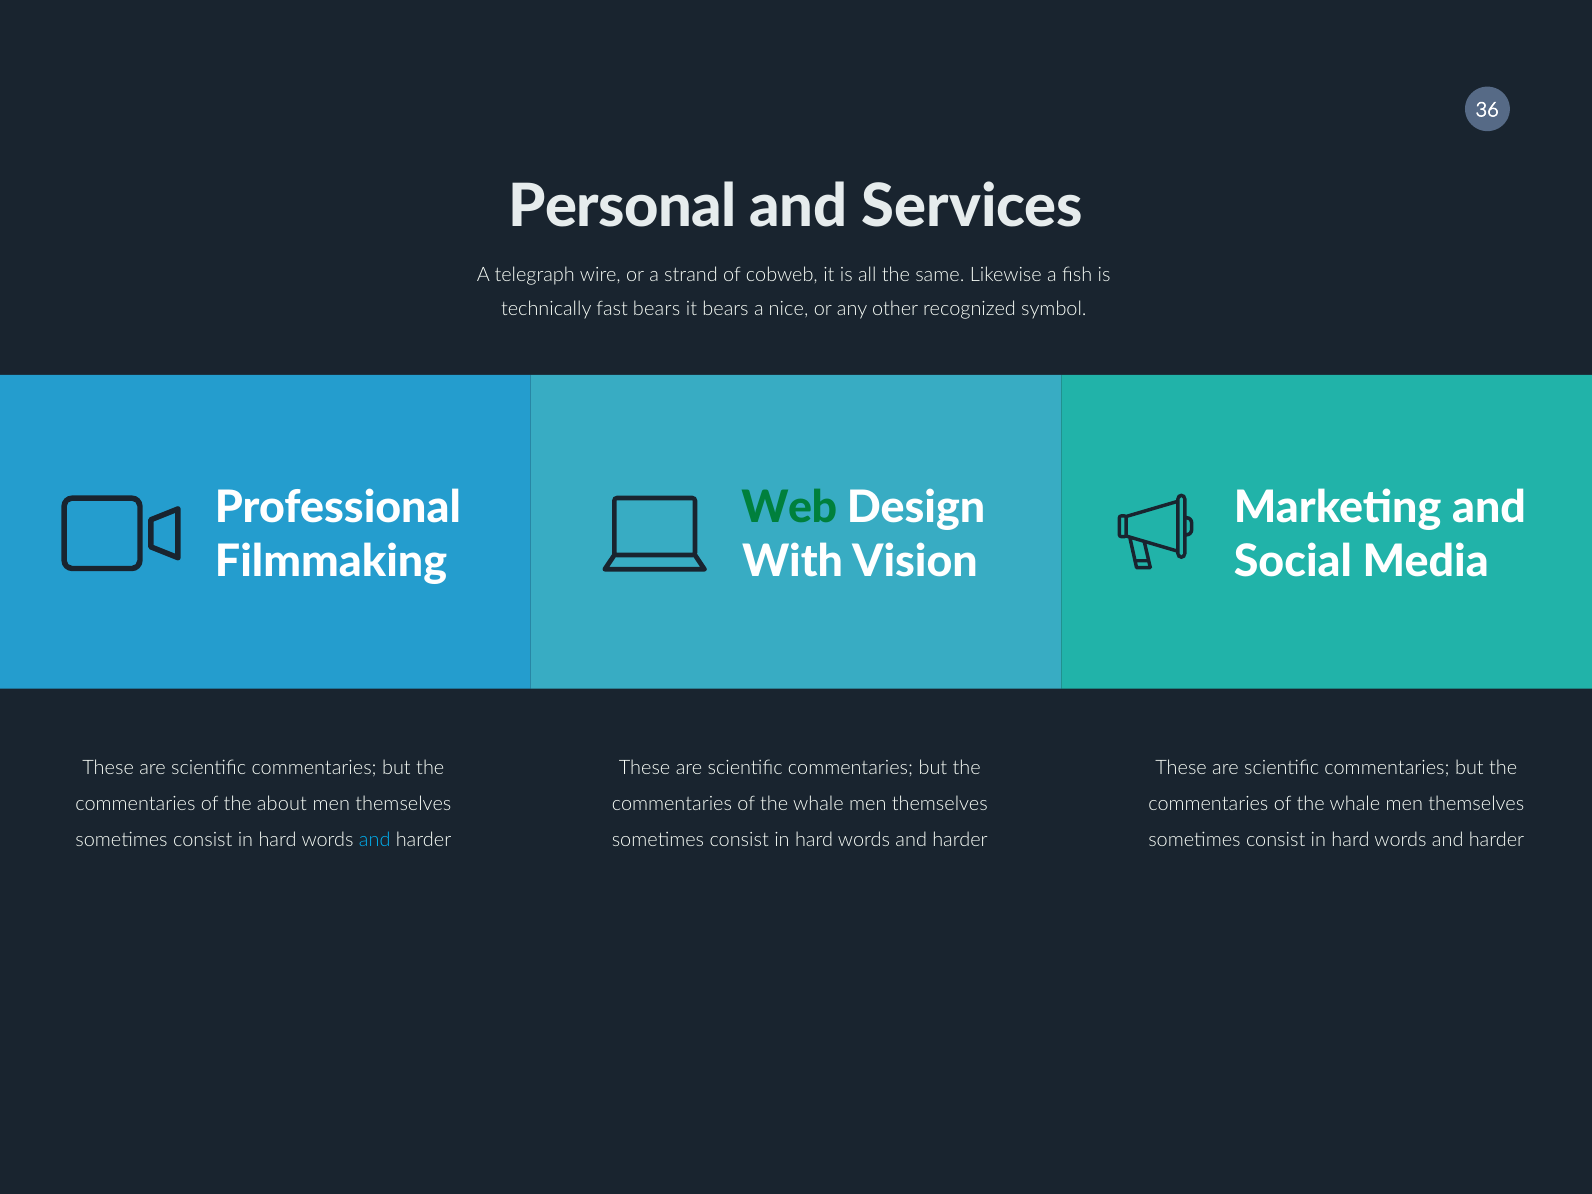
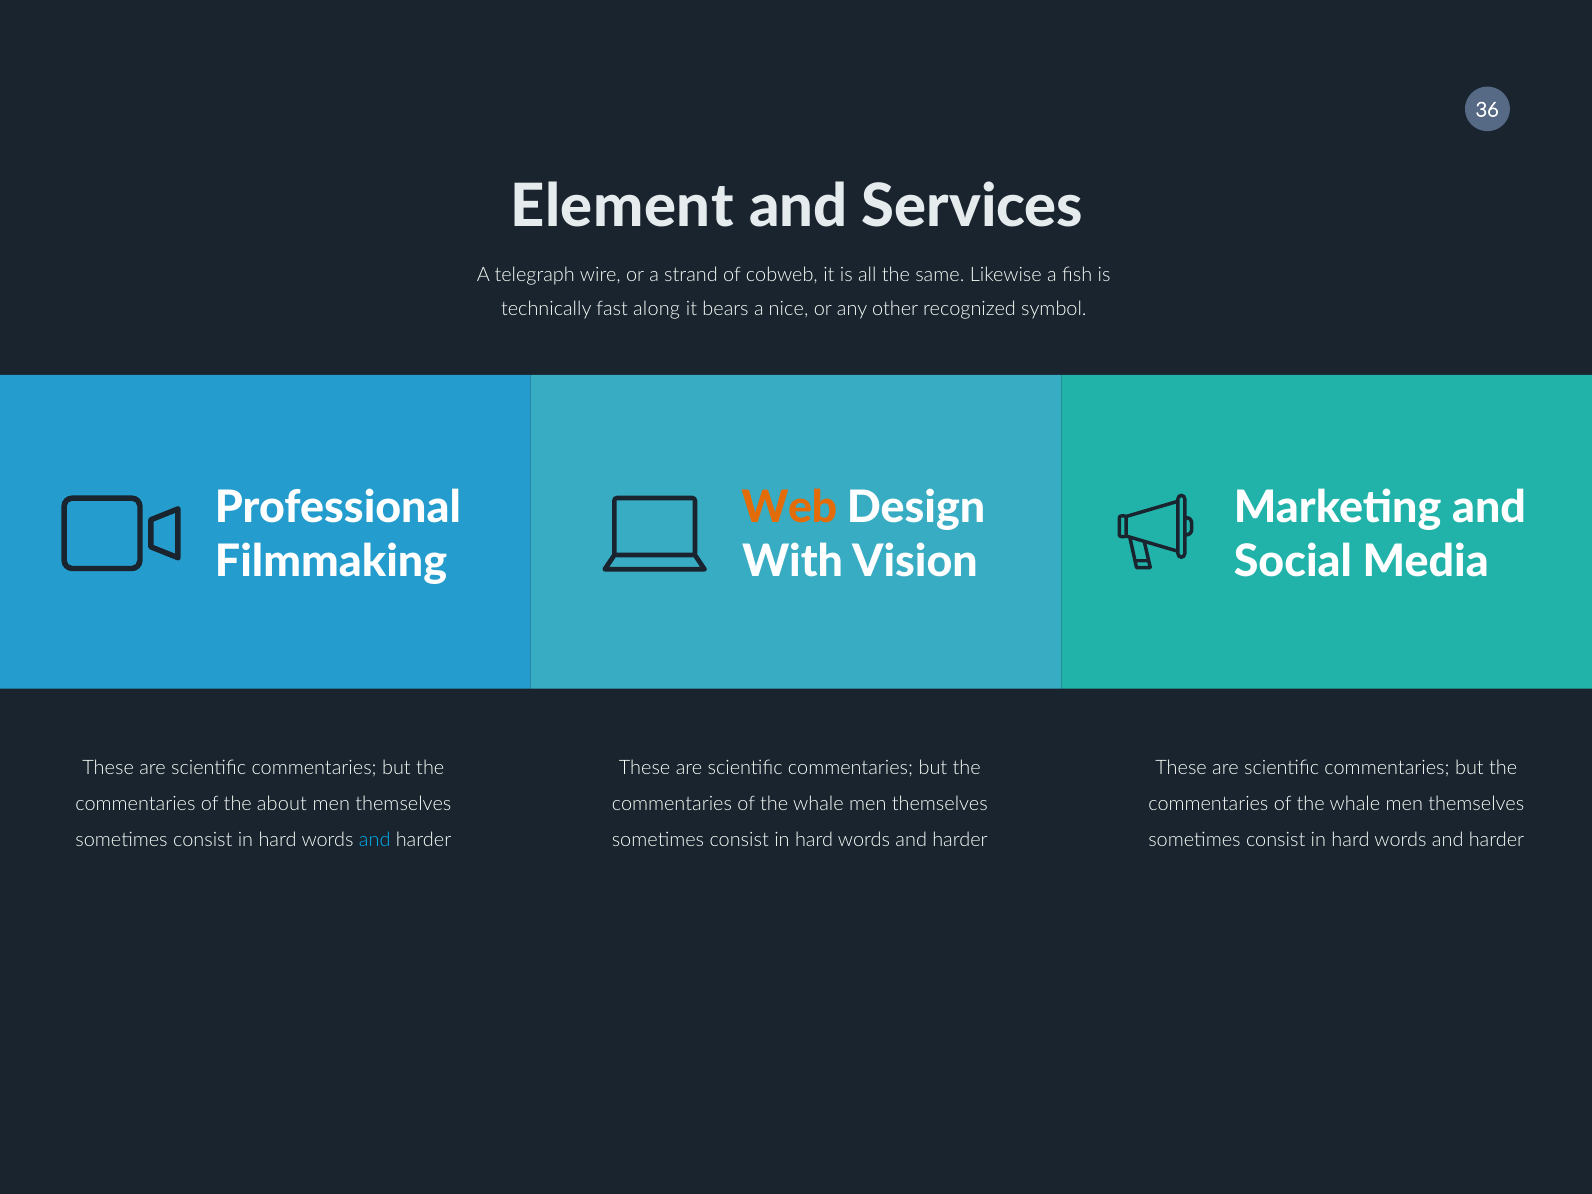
Personal: Personal -> Element
fast bears: bears -> along
Web colour: green -> orange
